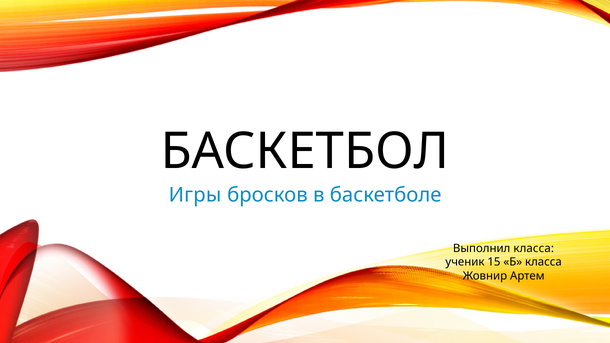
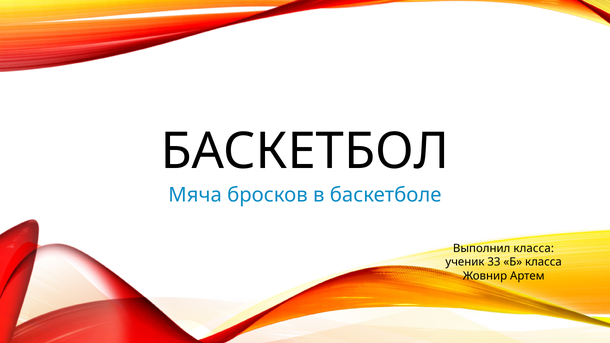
Игры: Игры -> Мяча
15: 15 -> 33
